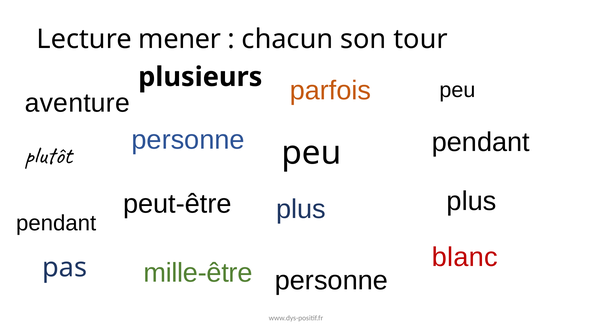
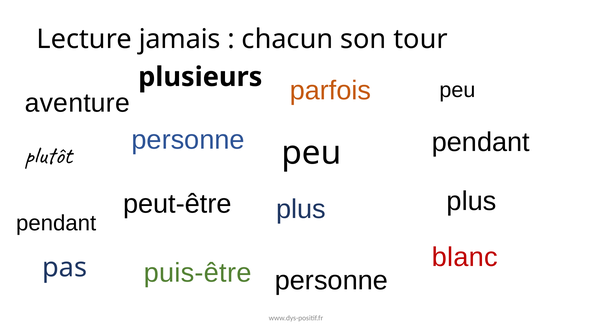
mener: mener -> jamais
mille-être: mille-être -> puis-être
